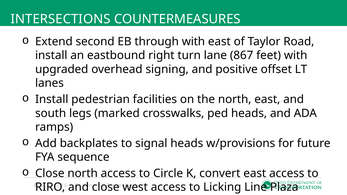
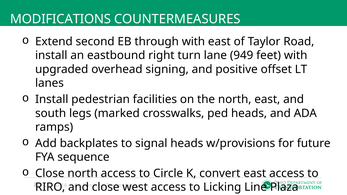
INTERSECTIONS: INTERSECTIONS -> MODIFICATIONS
867: 867 -> 949
